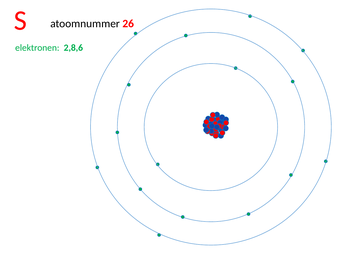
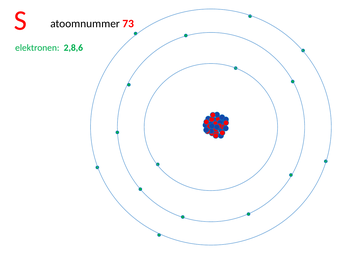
26: 26 -> 73
